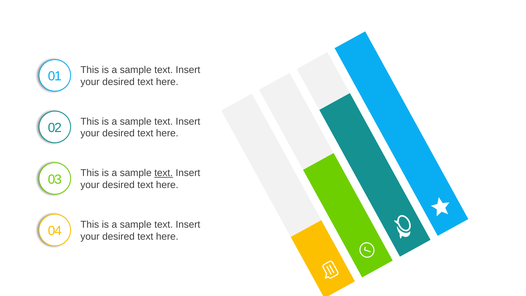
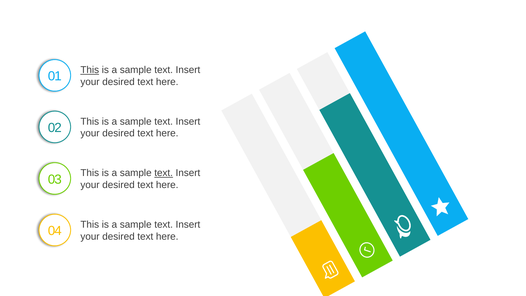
This at (90, 70) underline: none -> present
